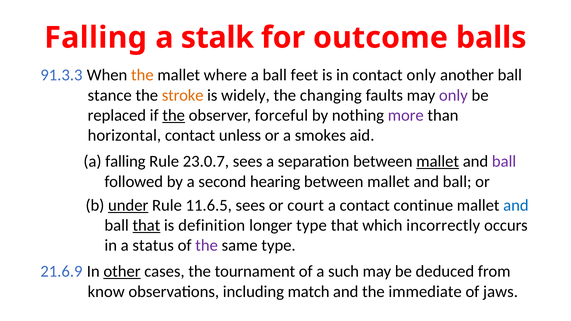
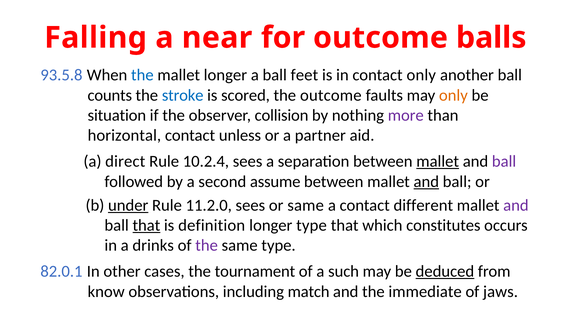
stalk: stalk -> near
91.3.3: 91.3.3 -> 93.5.8
the at (142, 75) colour: orange -> blue
mallet where: where -> longer
stance: stance -> counts
stroke colour: orange -> blue
widely: widely -> scored
the changing: changing -> outcome
only at (453, 95) colour: purple -> orange
replaced: replaced -> situation
the at (174, 115) underline: present -> none
forceful: forceful -> collision
smokes: smokes -> partner
a falling: falling -> direct
23.0.7: 23.0.7 -> 10.2.4
hearing: hearing -> assume
and at (426, 182) underline: none -> present
11.6.5: 11.6.5 -> 11.2.0
or court: court -> same
continue: continue -> different
and at (516, 205) colour: blue -> purple
incorrectly: incorrectly -> constitutes
status: status -> drinks
21.6.9: 21.6.9 -> 82.0.1
other underline: present -> none
deduced underline: none -> present
